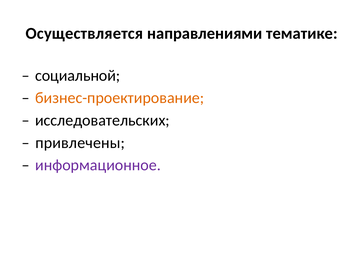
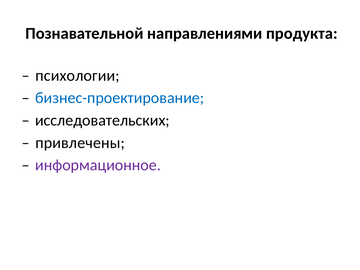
Осуществляется: Осуществляется -> Познавательной
тематике: тематике -> продукта
социальной: социальной -> психологии
бизнес-проектирование colour: orange -> blue
